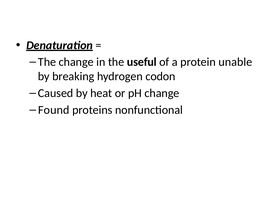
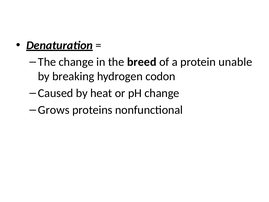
useful: useful -> breed
Found: Found -> Grows
